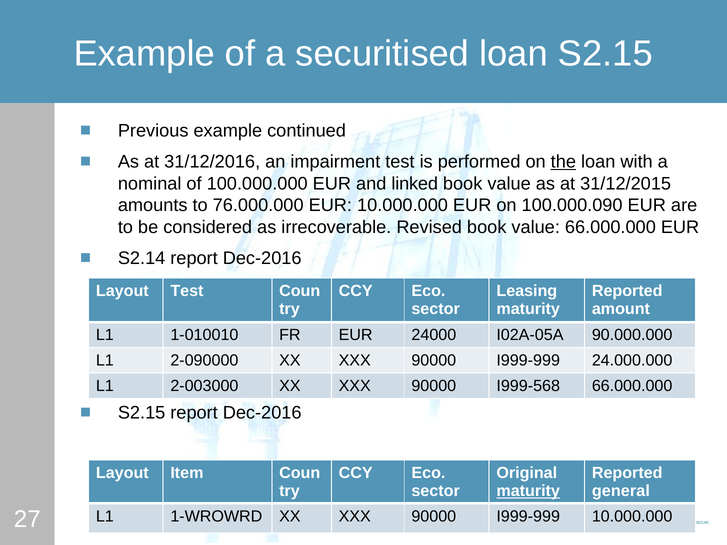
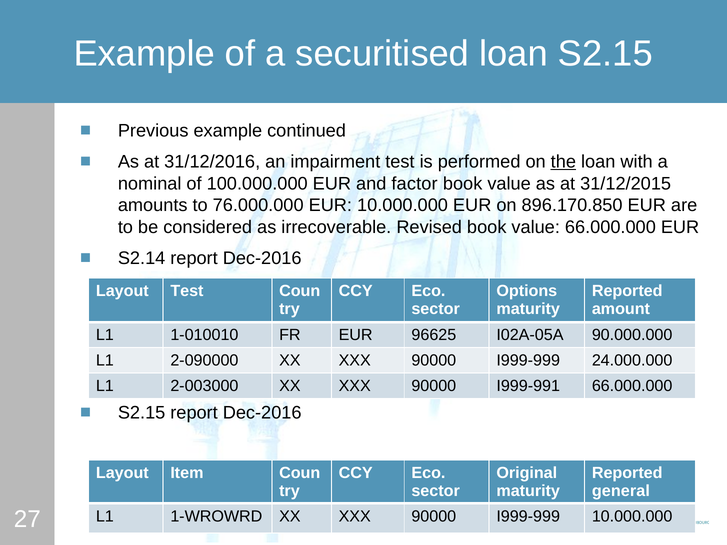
linked: linked -> factor
100.000.090: 100.000.090 -> 896.170.850
Leasing: Leasing -> Options
24000: 24000 -> 96625
I999-568: I999-568 -> I999-991
maturity at (528, 491) underline: present -> none
